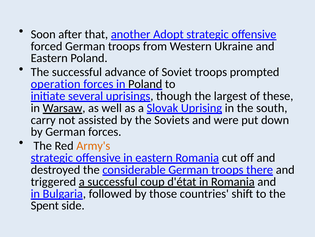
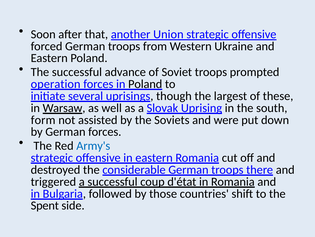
Adopt: Adopt -> Union
carry: carry -> form
Army's colour: orange -> blue
